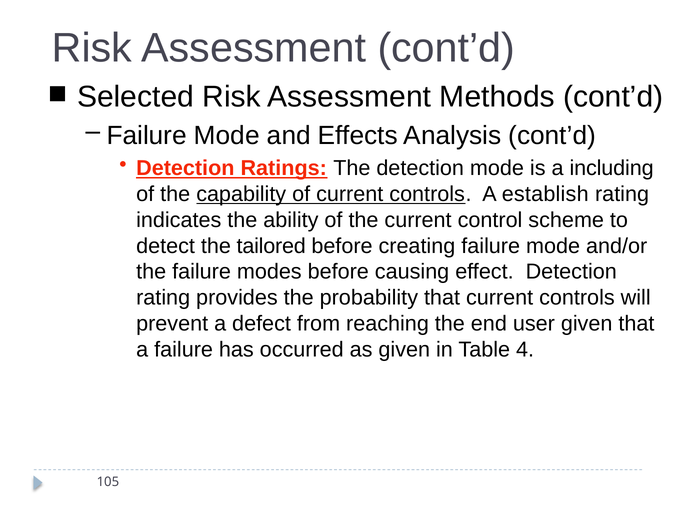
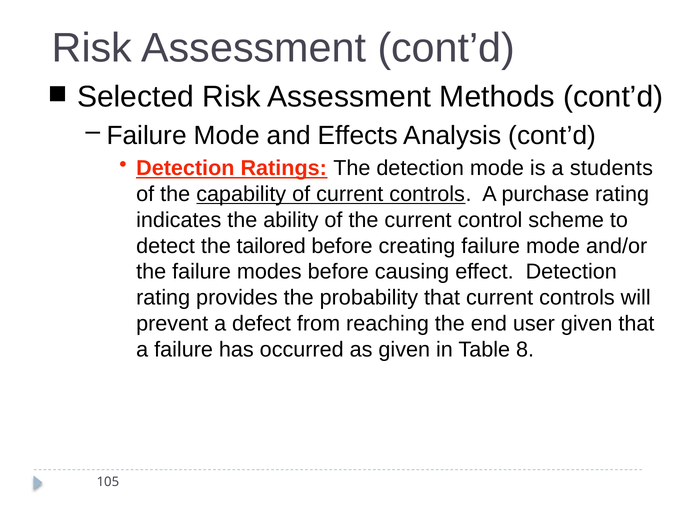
including: including -> students
establish: establish -> purchase
4: 4 -> 8
